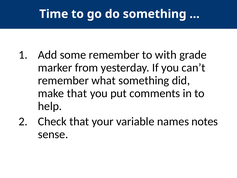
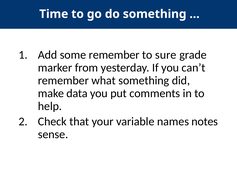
with: with -> sure
make that: that -> data
